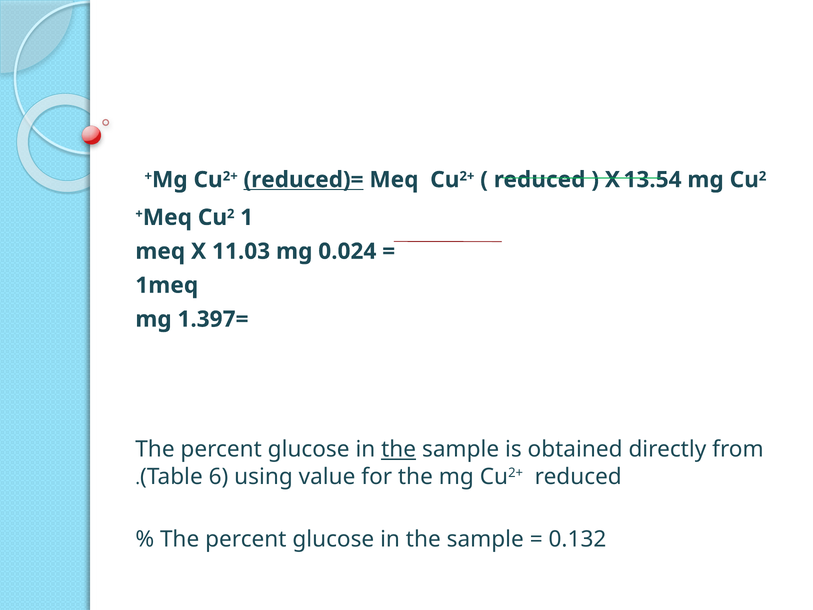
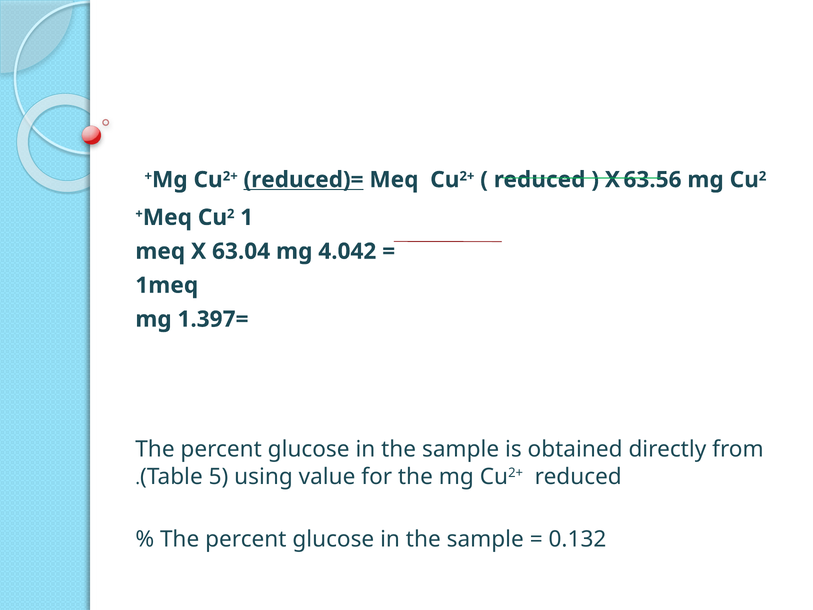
13.54: 13.54 -> 63.56
11.03: 11.03 -> 63.04
0.024: 0.024 -> 4.042
the at (399, 449) underline: present -> none
6: 6 -> 5
